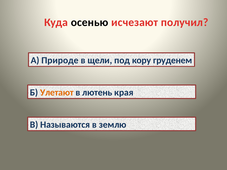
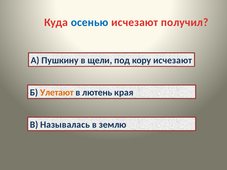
осенью colour: black -> blue
Природе: Природе -> Пушкину
кору груденем: груденем -> исчезают
Называются: Называются -> Называлась
